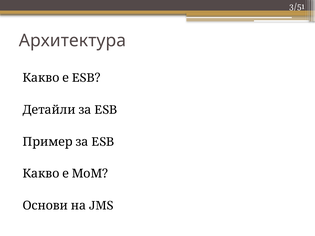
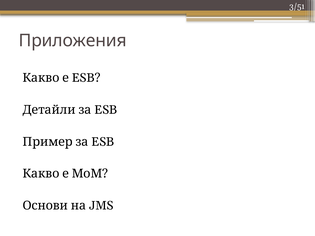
Архитектура: Архитектура -> Приложения
